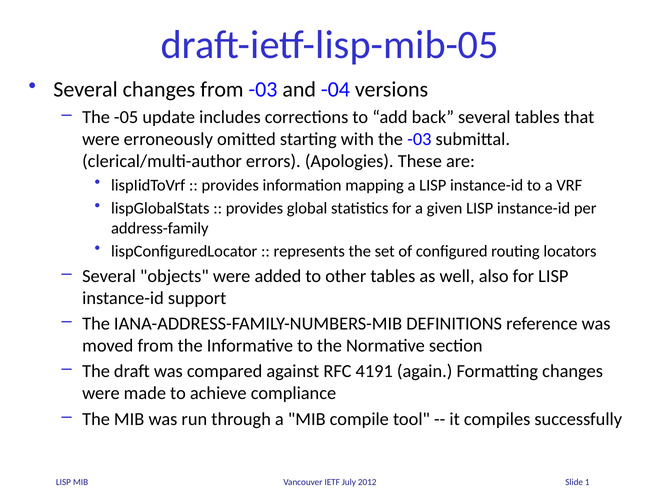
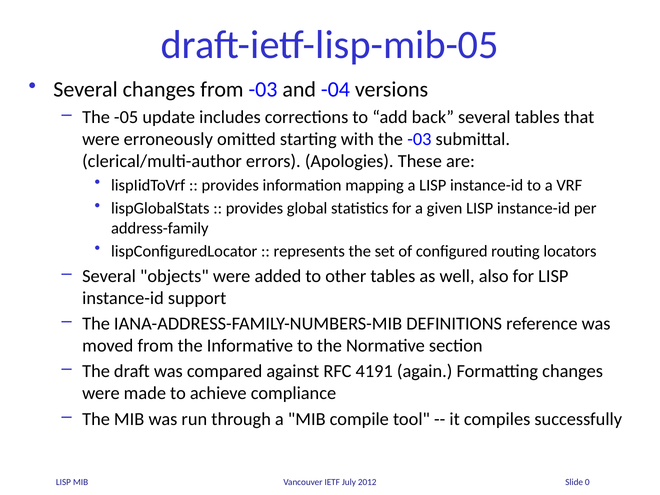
1: 1 -> 0
